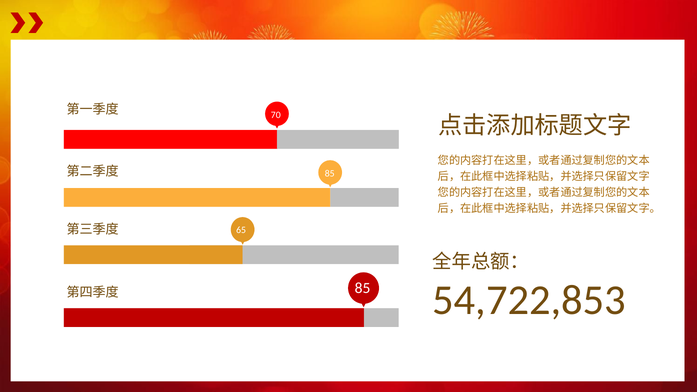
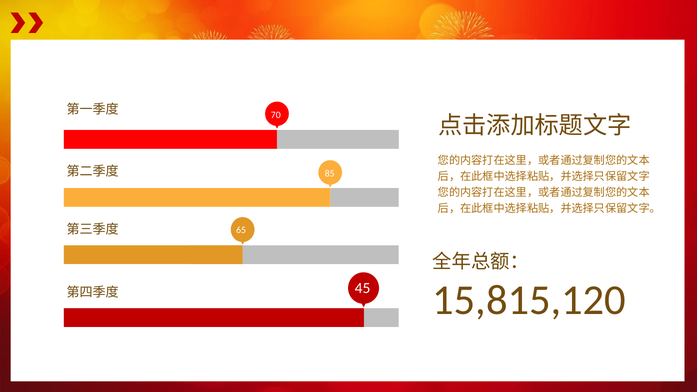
54,722,853: 54,722,853 -> 15,815,120
85 at (363, 288): 85 -> 45
